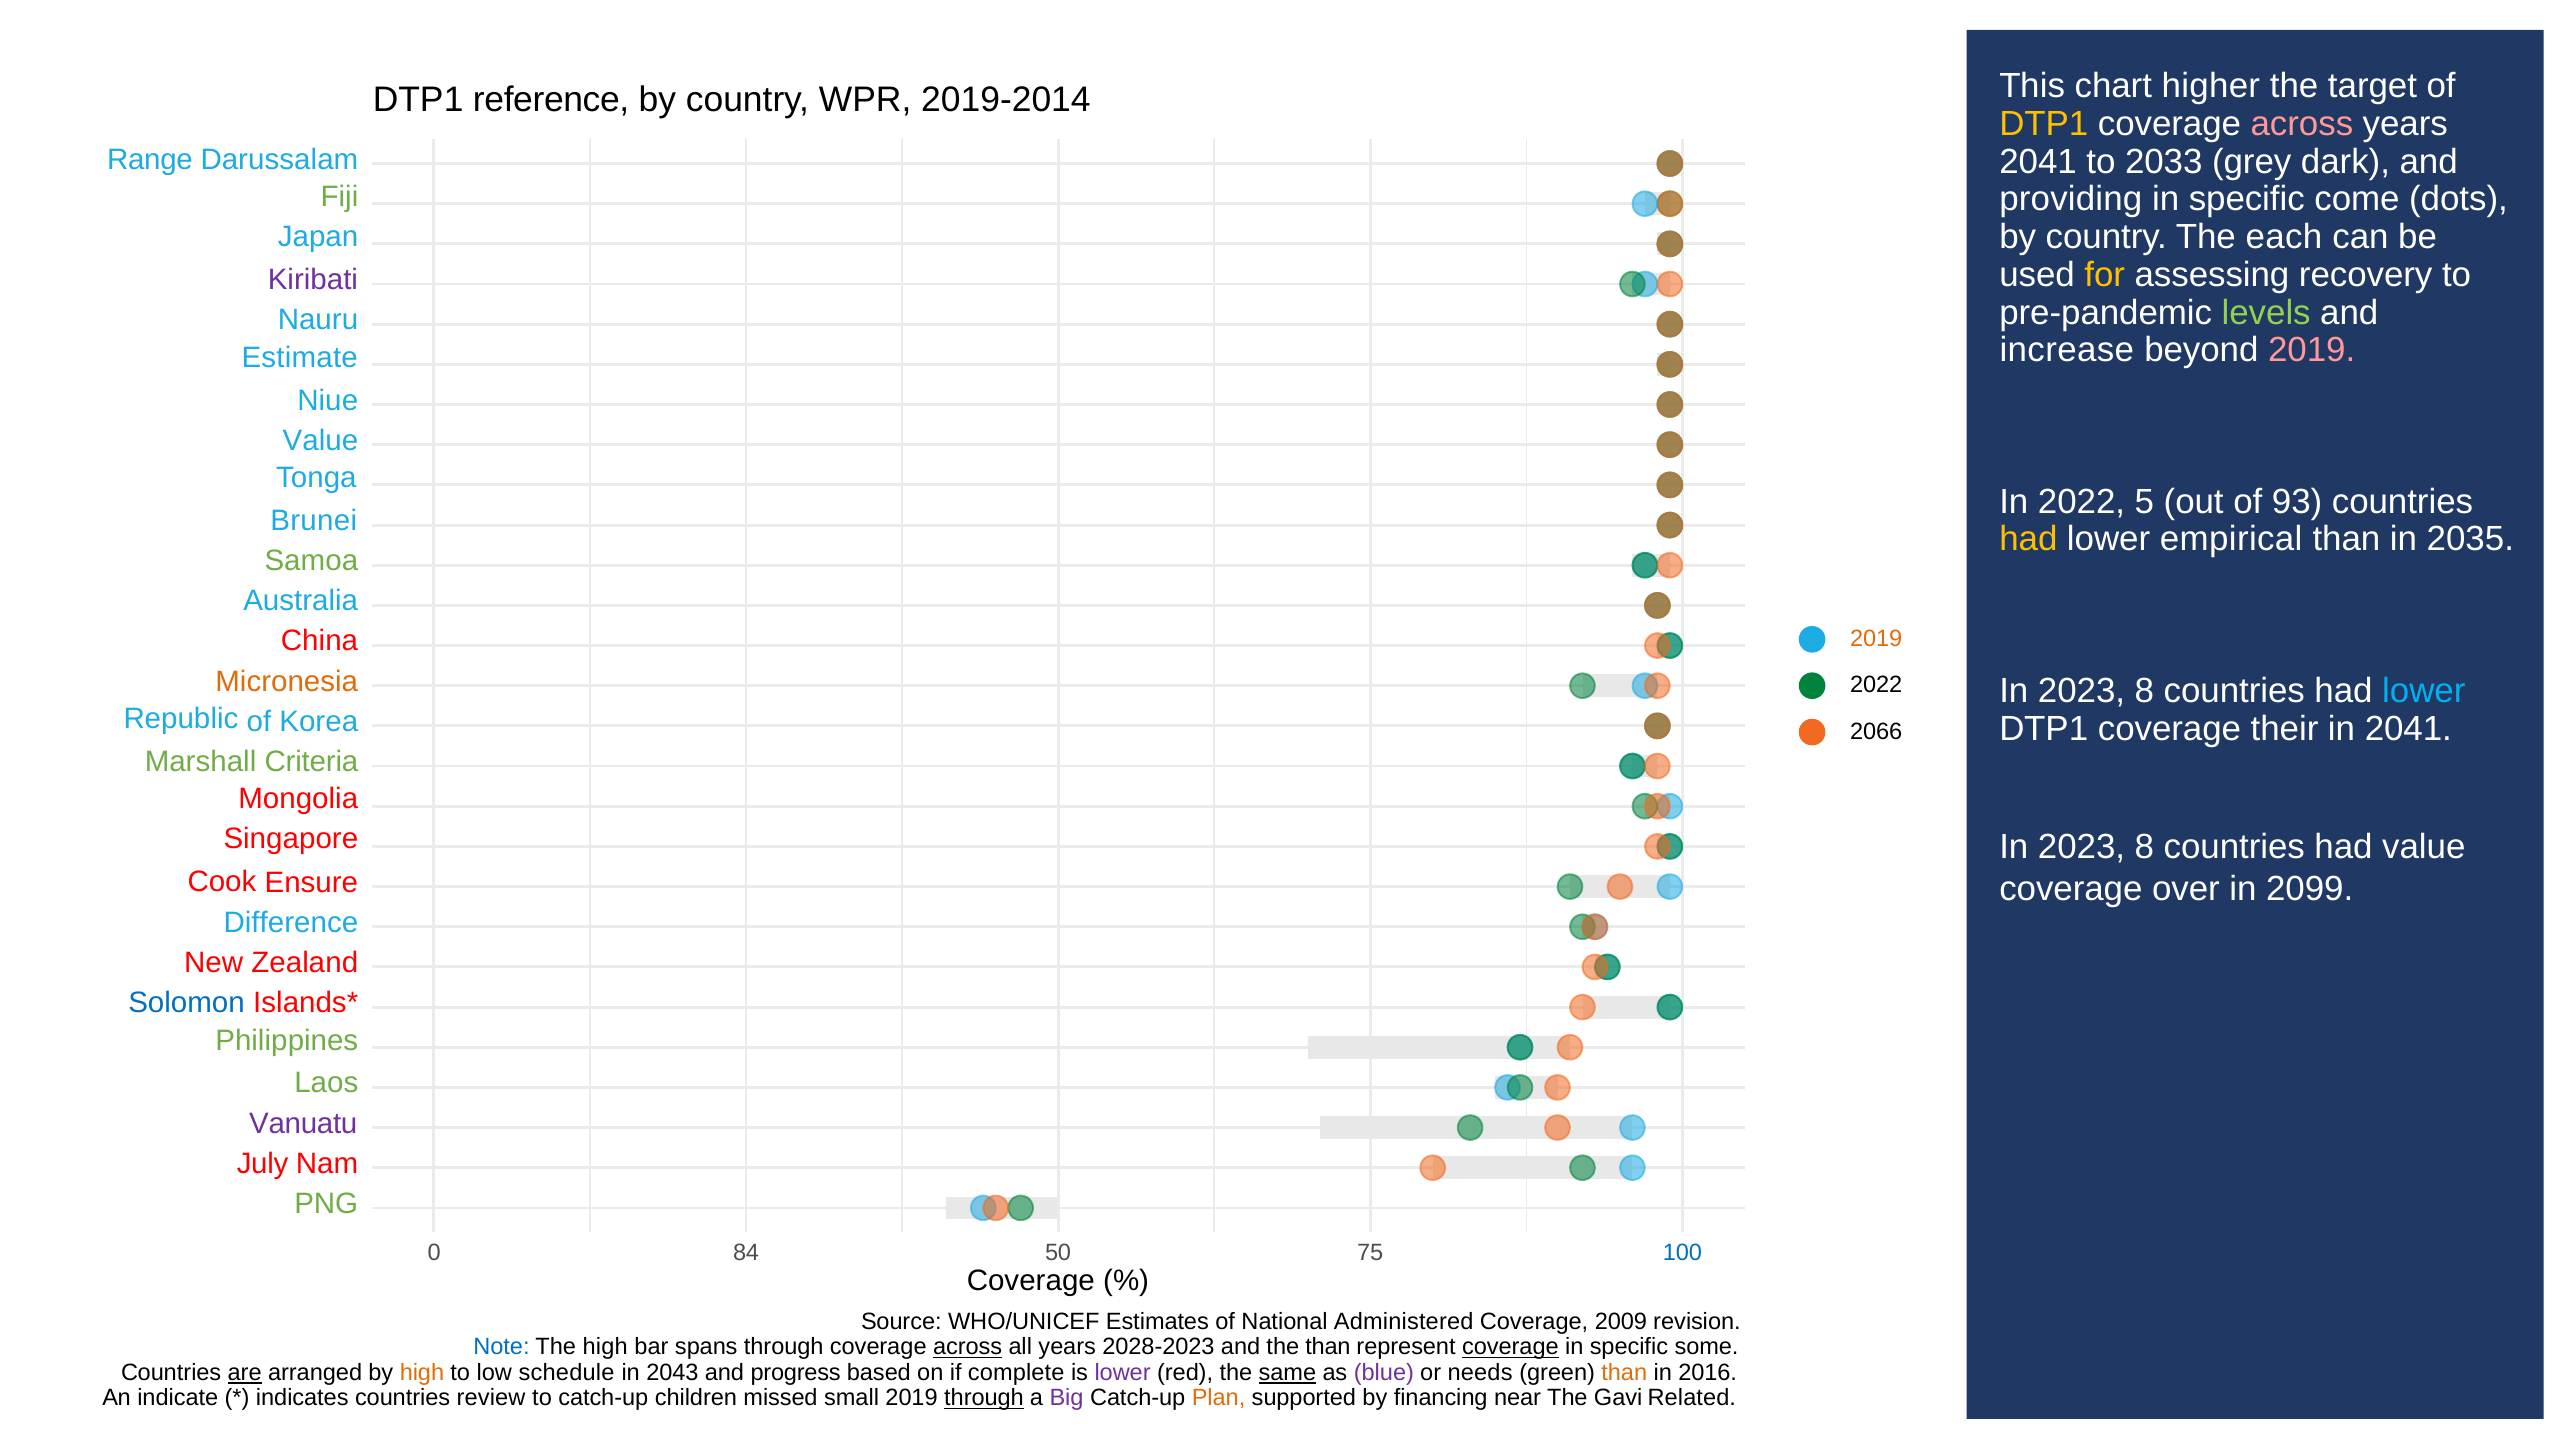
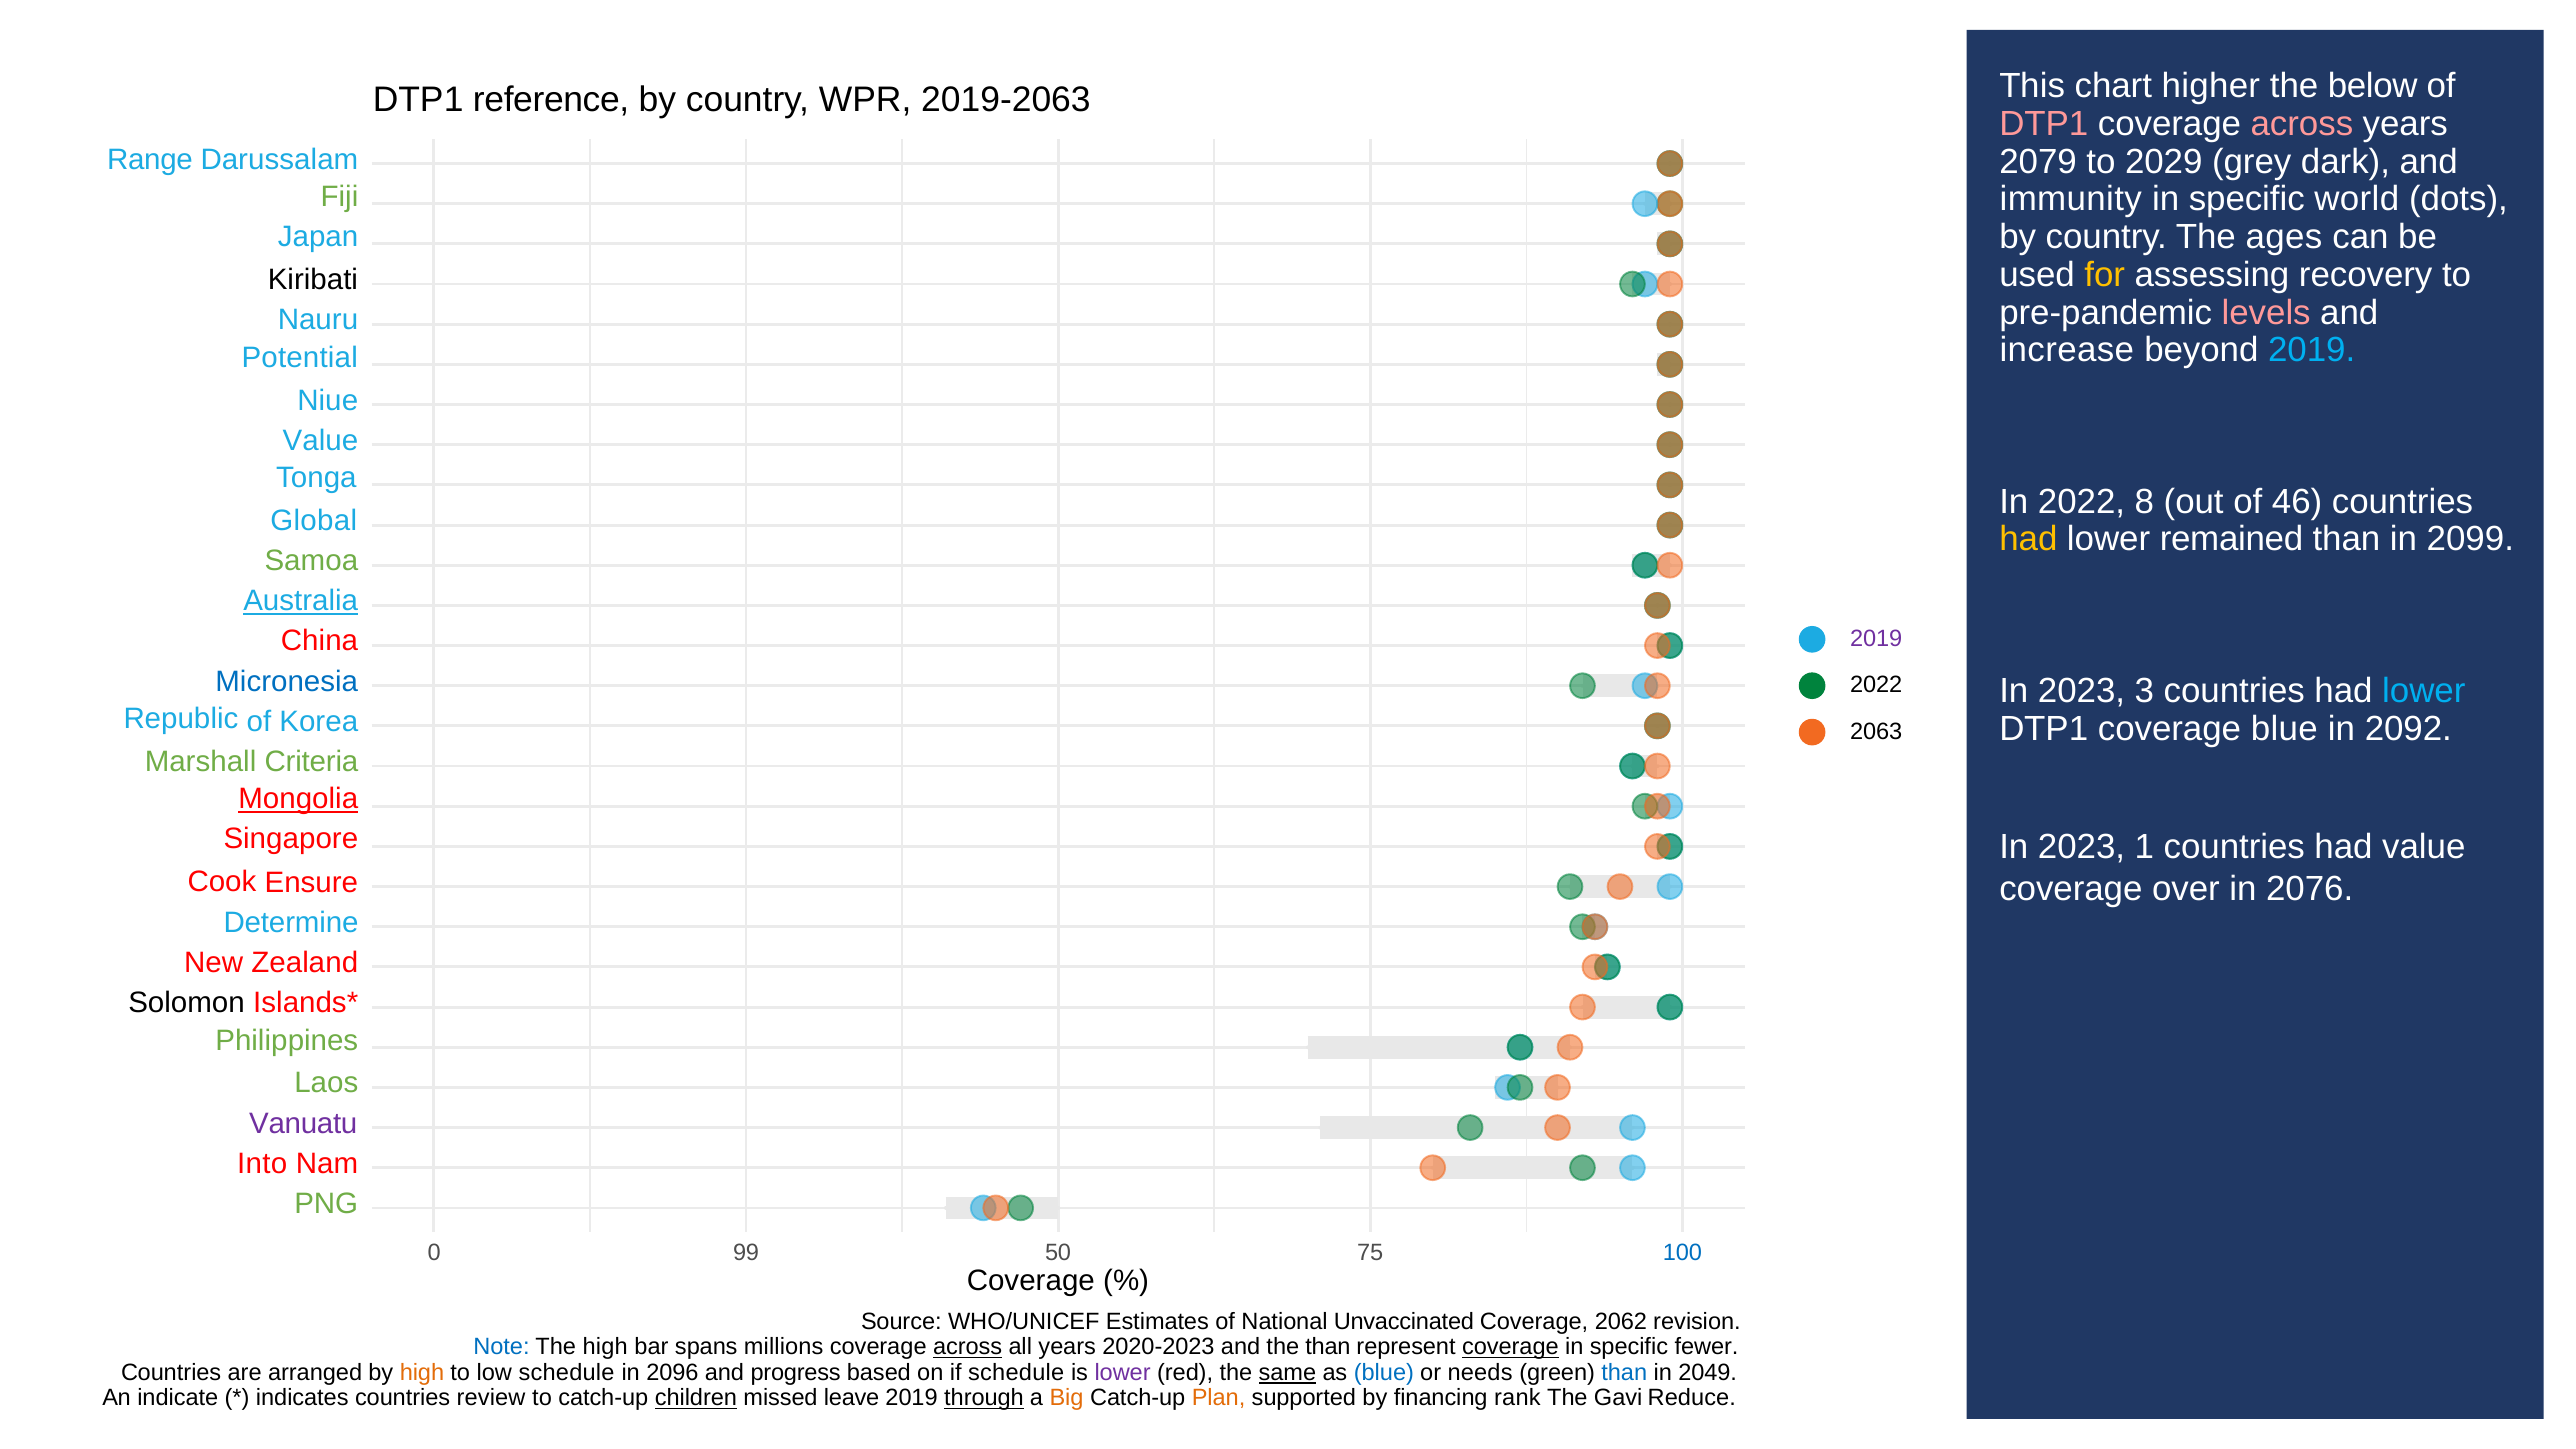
target: target -> below
2019-2014: 2019-2014 -> 2019-2063
DTP1 at (2044, 124) colour: yellow -> pink
2041 at (2038, 162): 2041 -> 2079
2033: 2033 -> 2029
providing: providing -> immunity
come: come -> world
each: each -> ages
Kiribati colour: purple -> black
levels colour: light green -> pink
2019 at (2312, 350) colour: pink -> light blue
Estimate: Estimate -> Potential
5: 5 -> 8
93: 93 -> 46
Brunei: Brunei -> Global
empirical: empirical -> remained
2035: 2035 -> 2099
Australia underline: none -> present
2019 at (1876, 639) colour: orange -> purple
Micronesia colour: orange -> blue
8 at (2144, 691): 8 -> 3
coverage their: their -> blue
in 2041: 2041 -> 2092
2066: 2066 -> 2063
Mongolia underline: none -> present
8 at (2144, 847): 8 -> 1
2099: 2099 -> 2076
Difference: Difference -> Determine
Solomon colour: blue -> black
July: July -> Into
84: 84 -> 99
Administered: Administered -> Unvaccinated
2009: 2009 -> 2062
spans through: through -> millions
2028-2023: 2028-2023 -> 2020-2023
some: some -> fewer
are underline: present -> none
2043: 2043 -> 2096
if complete: complete -> schedule
blue at (1384, 1373) colour: purple -> blue
than at (1624, 1373) colour: orange -> blue
2016: 2016 -> 2049
children underline: none -> present
small: small -> leave
Big colour: purple -> orange
near: near -> rank
Related: Related -> Reduce
